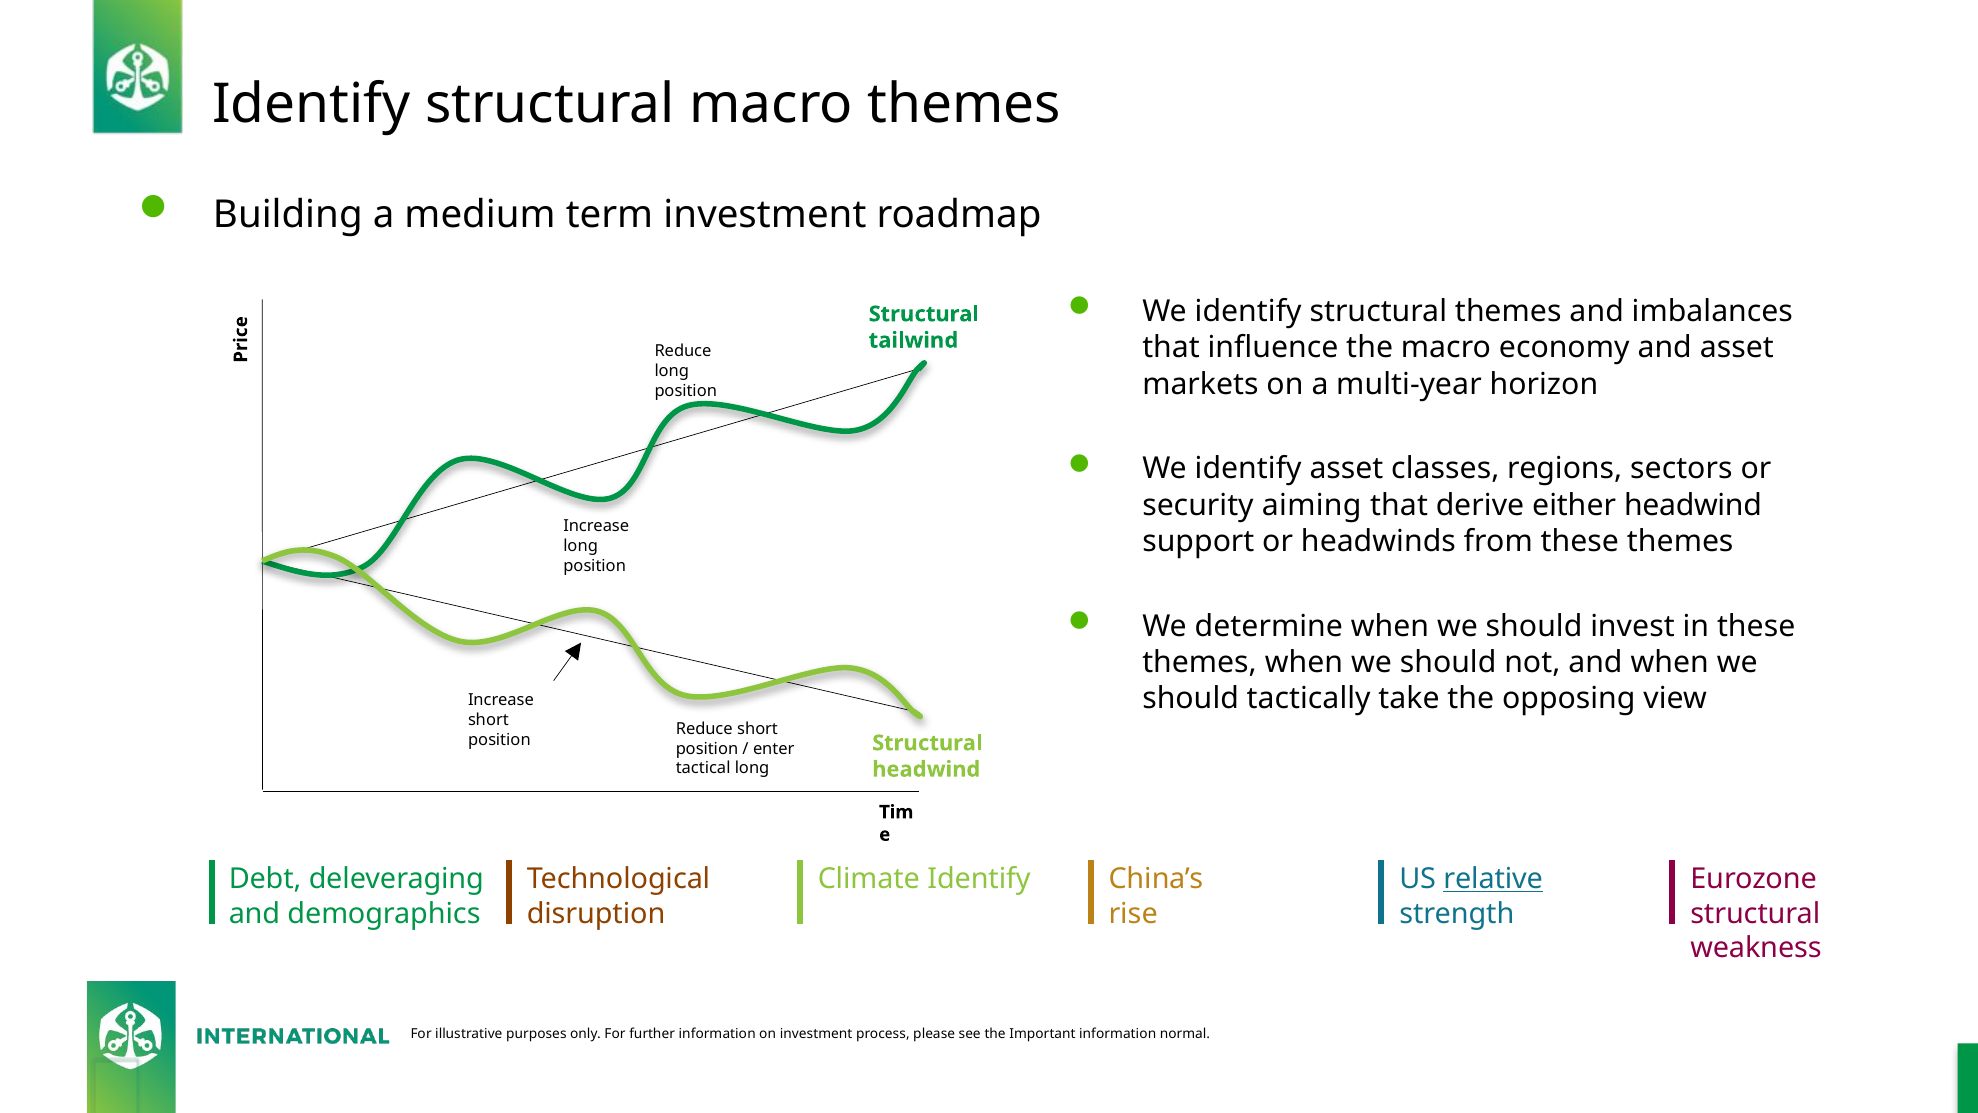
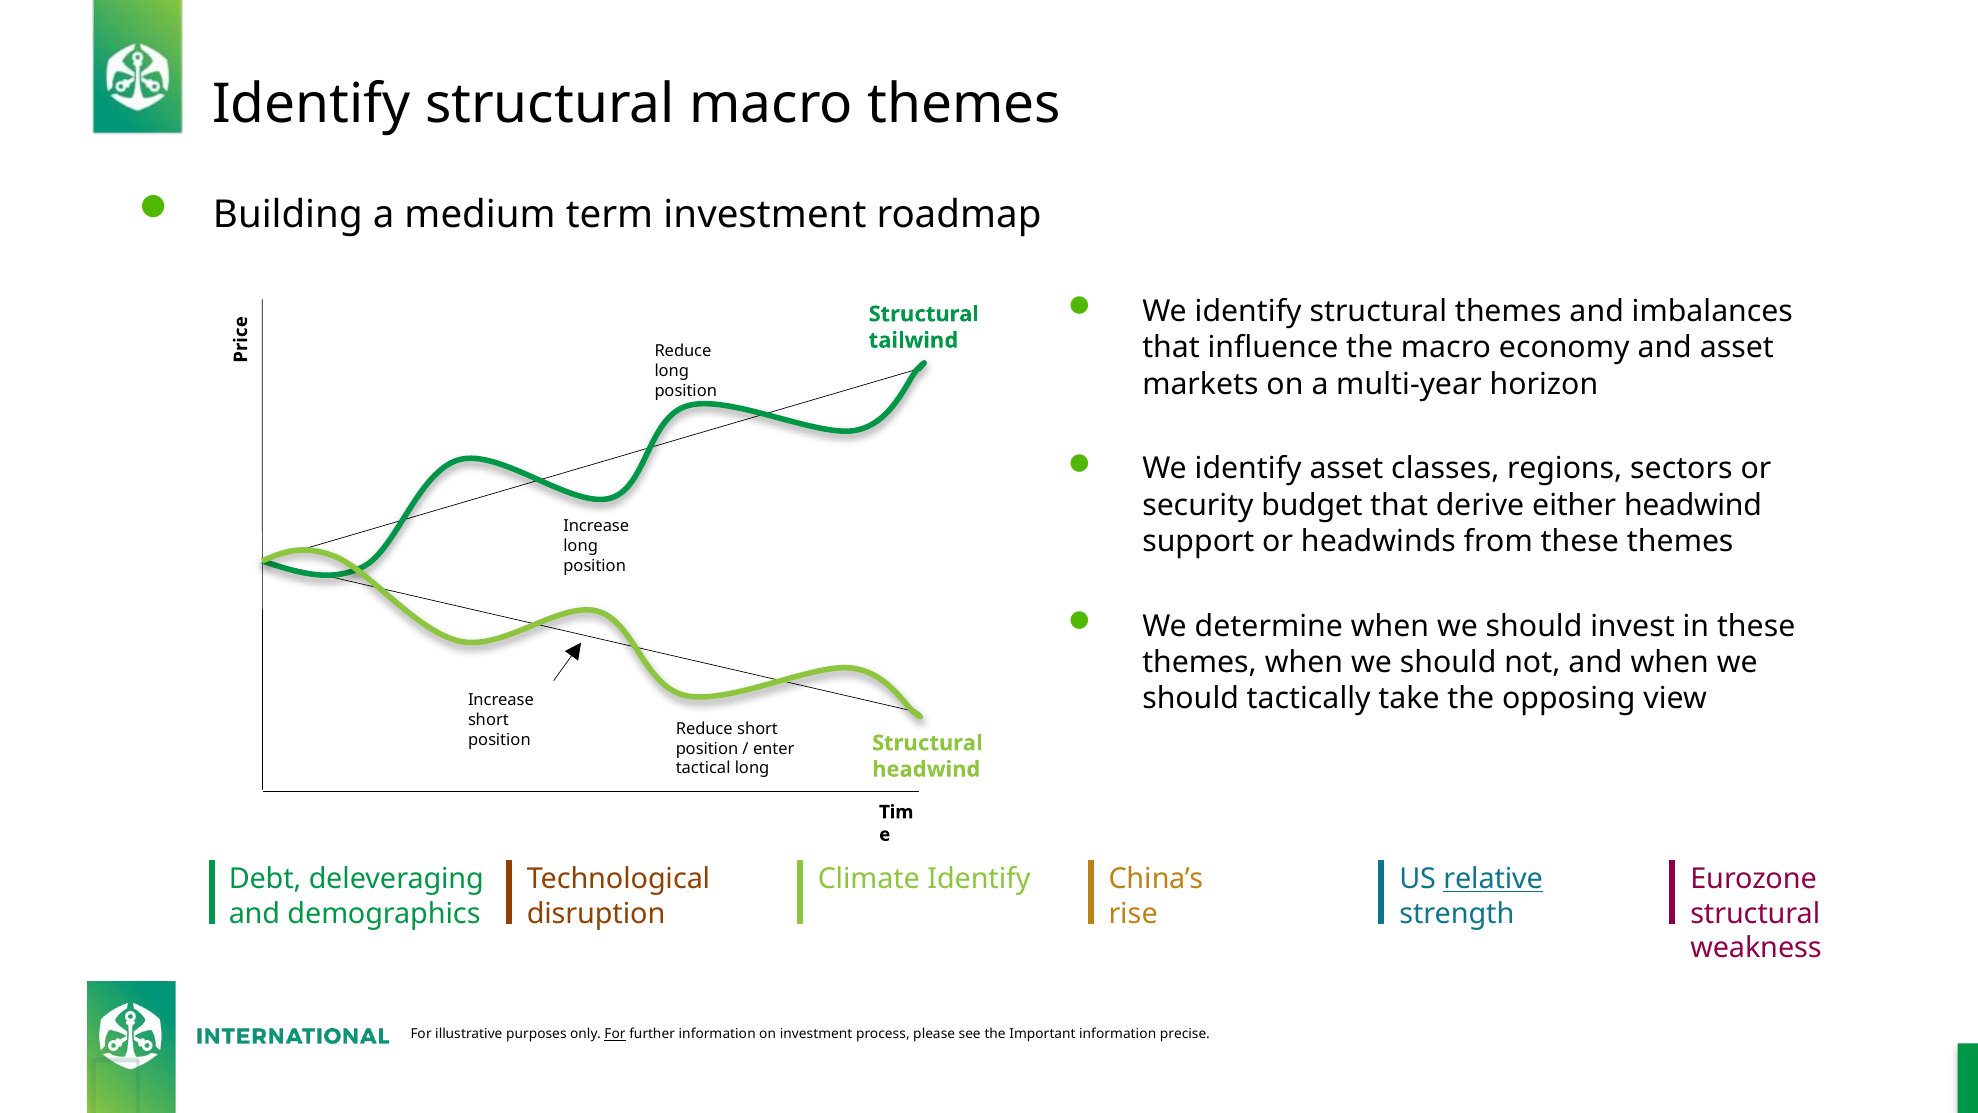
aiming: aiming -> budget
For at (615, 1034) underline: none -> present
normal: normal -> precise
